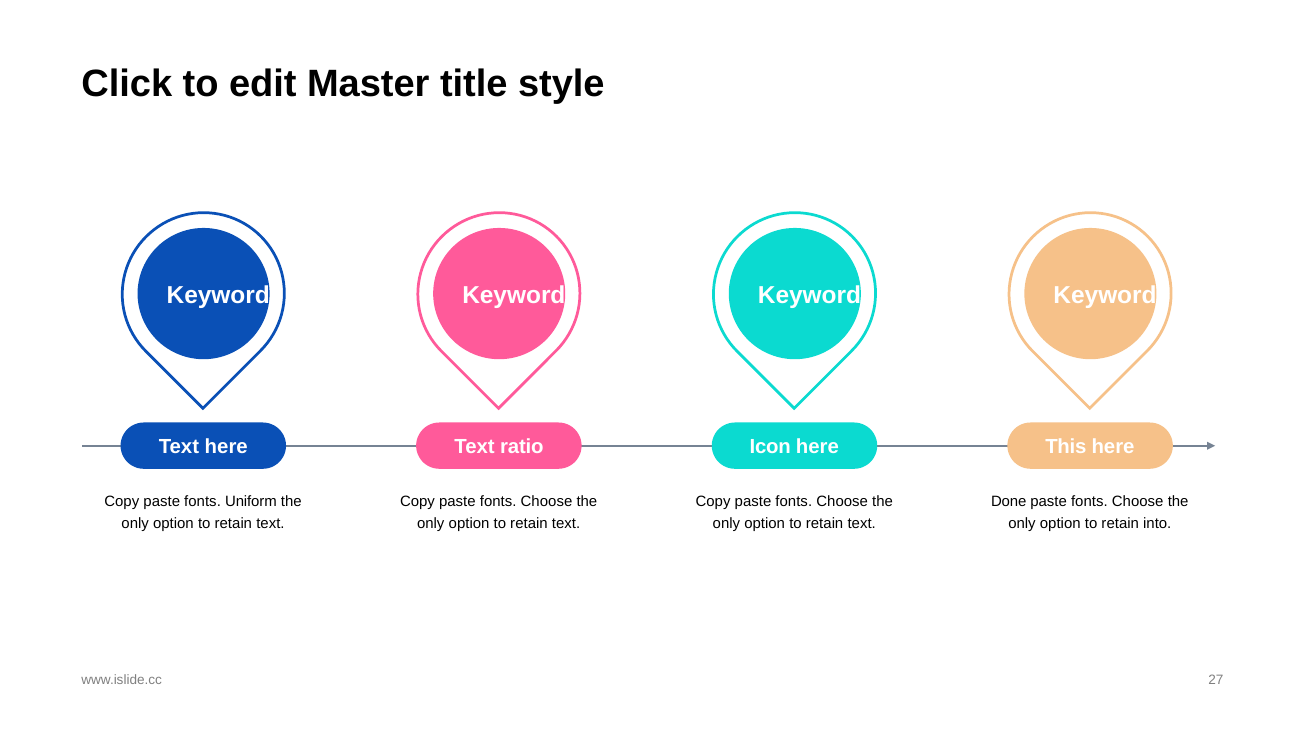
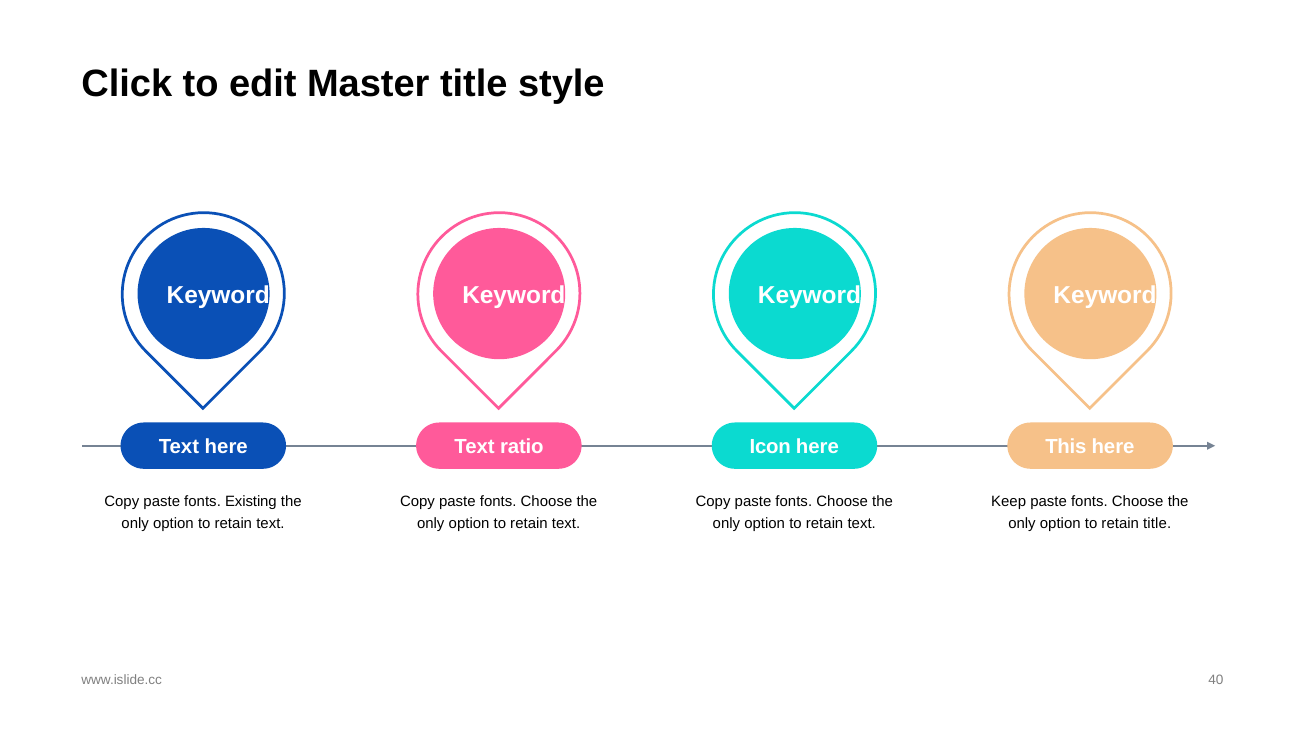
Uniform: Uniform -> Existing
Done: Done -> Keep
retain into: into -> title
27: 27 -> 40
